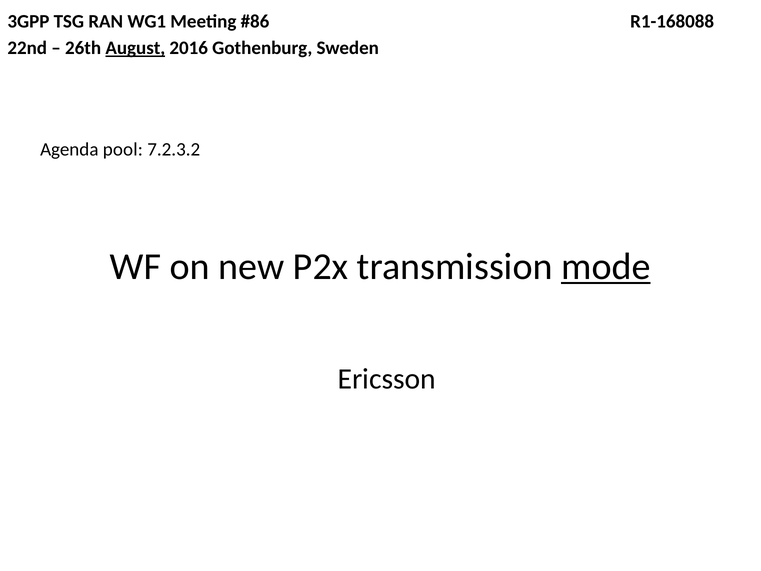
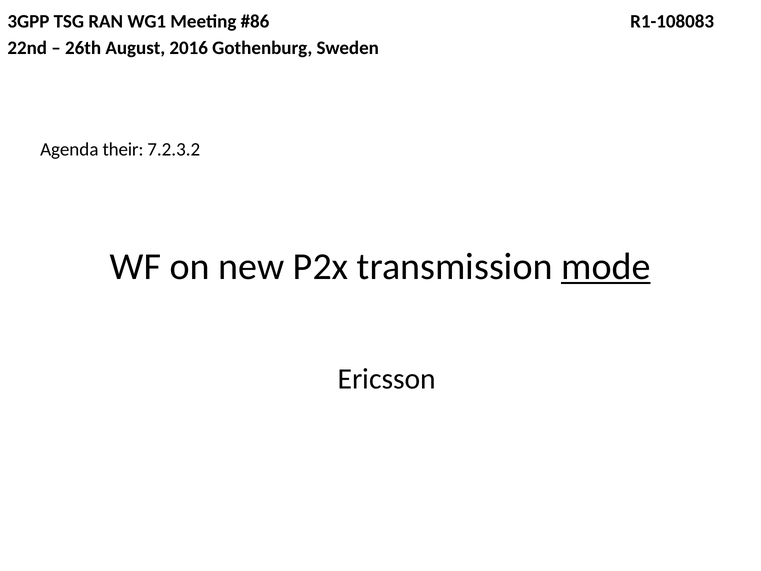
R1-168088: R1-168088 -> R1-108083
August underline: present -> none
pool: pool -> their
